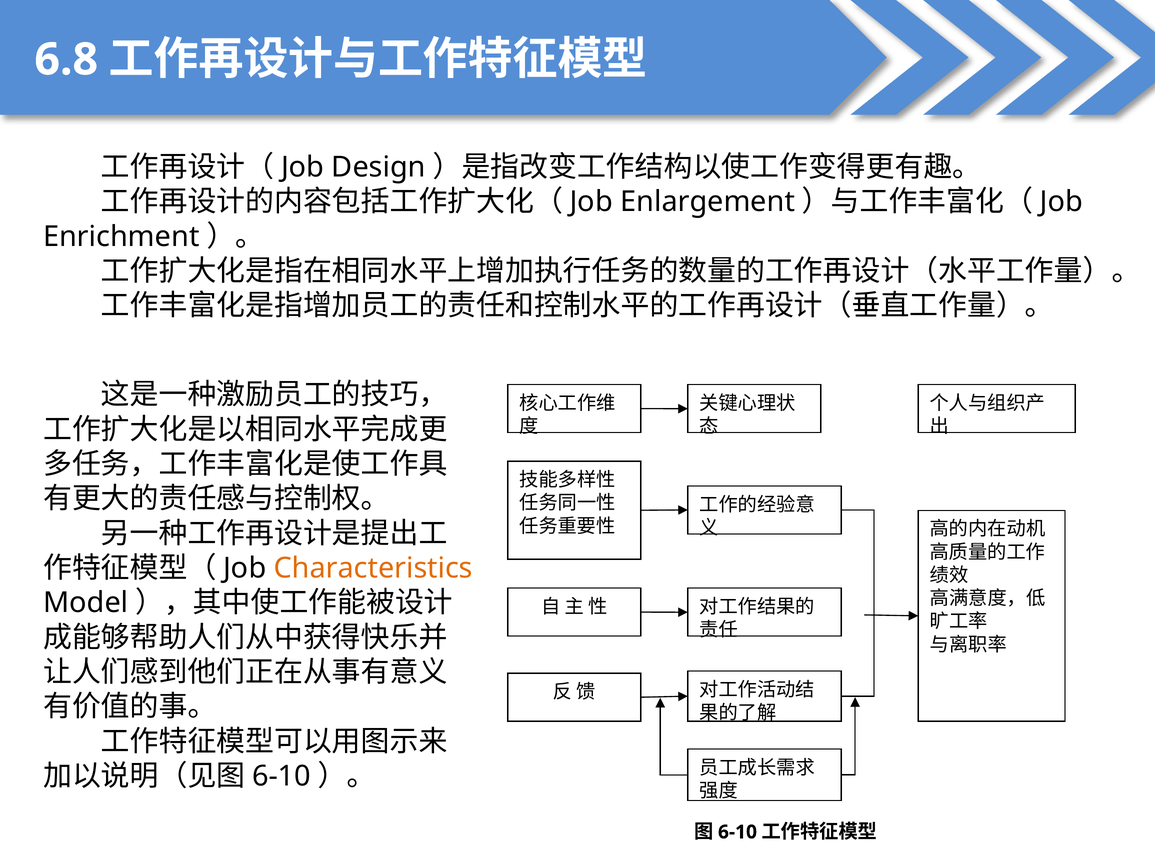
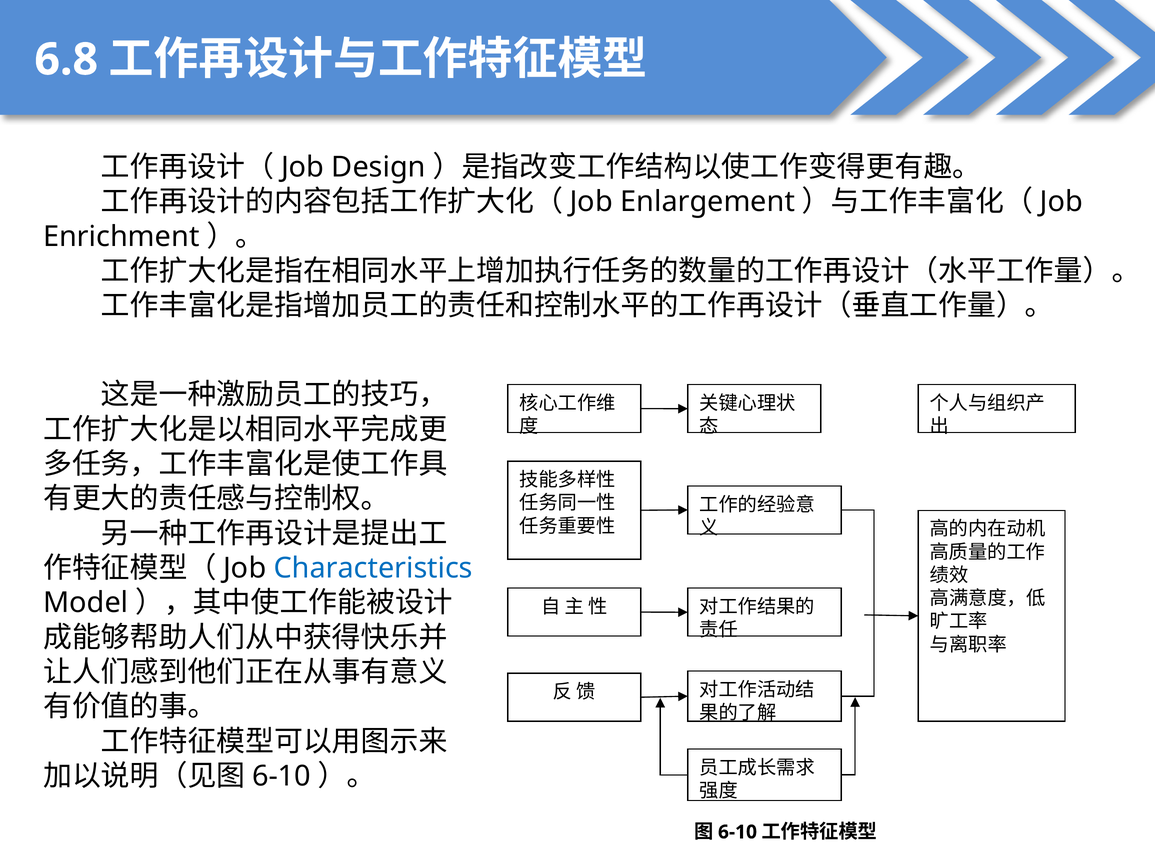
Characteristics colour: orange -> blue
